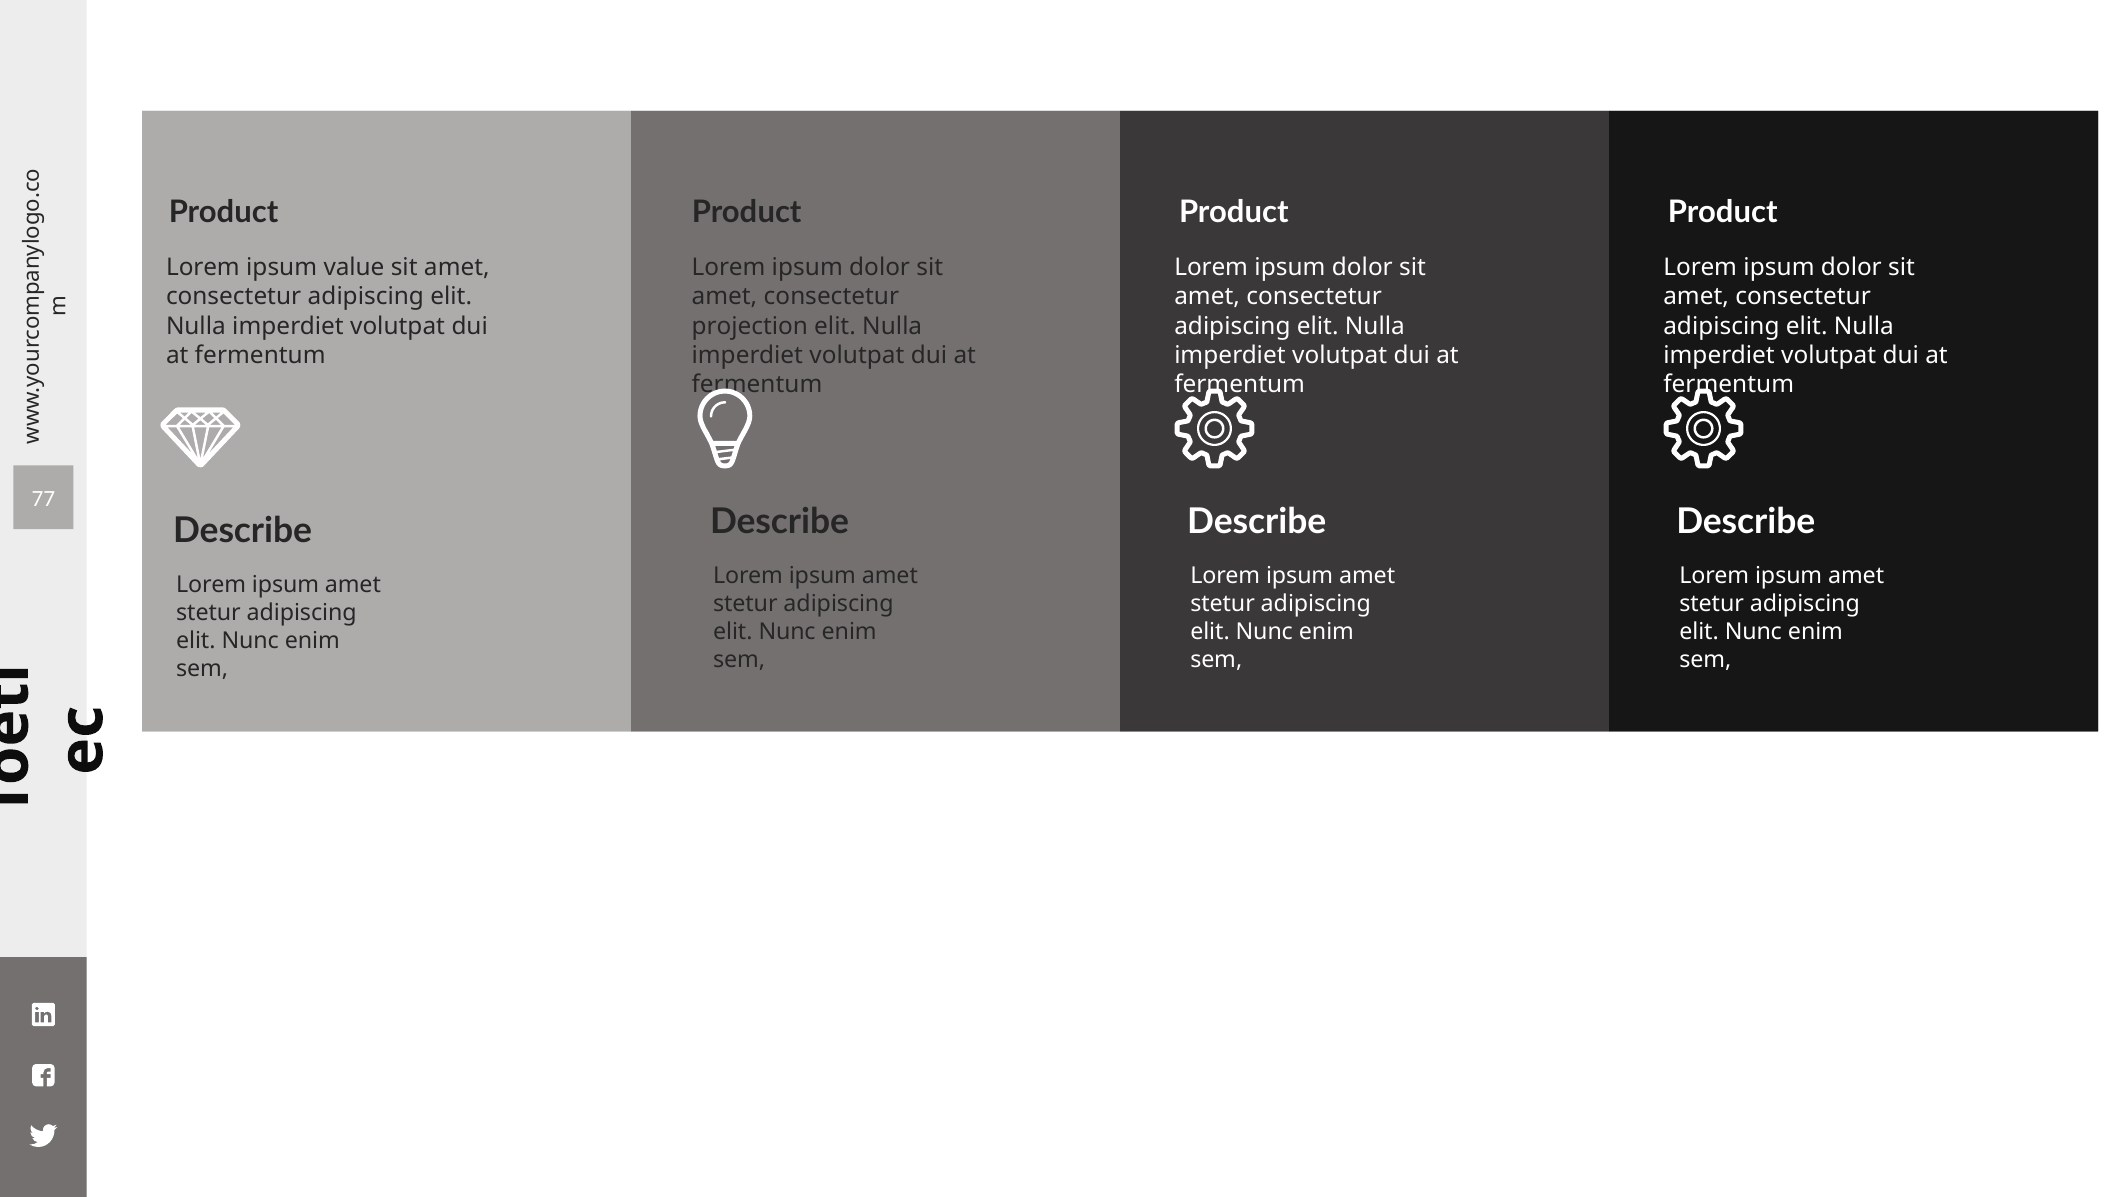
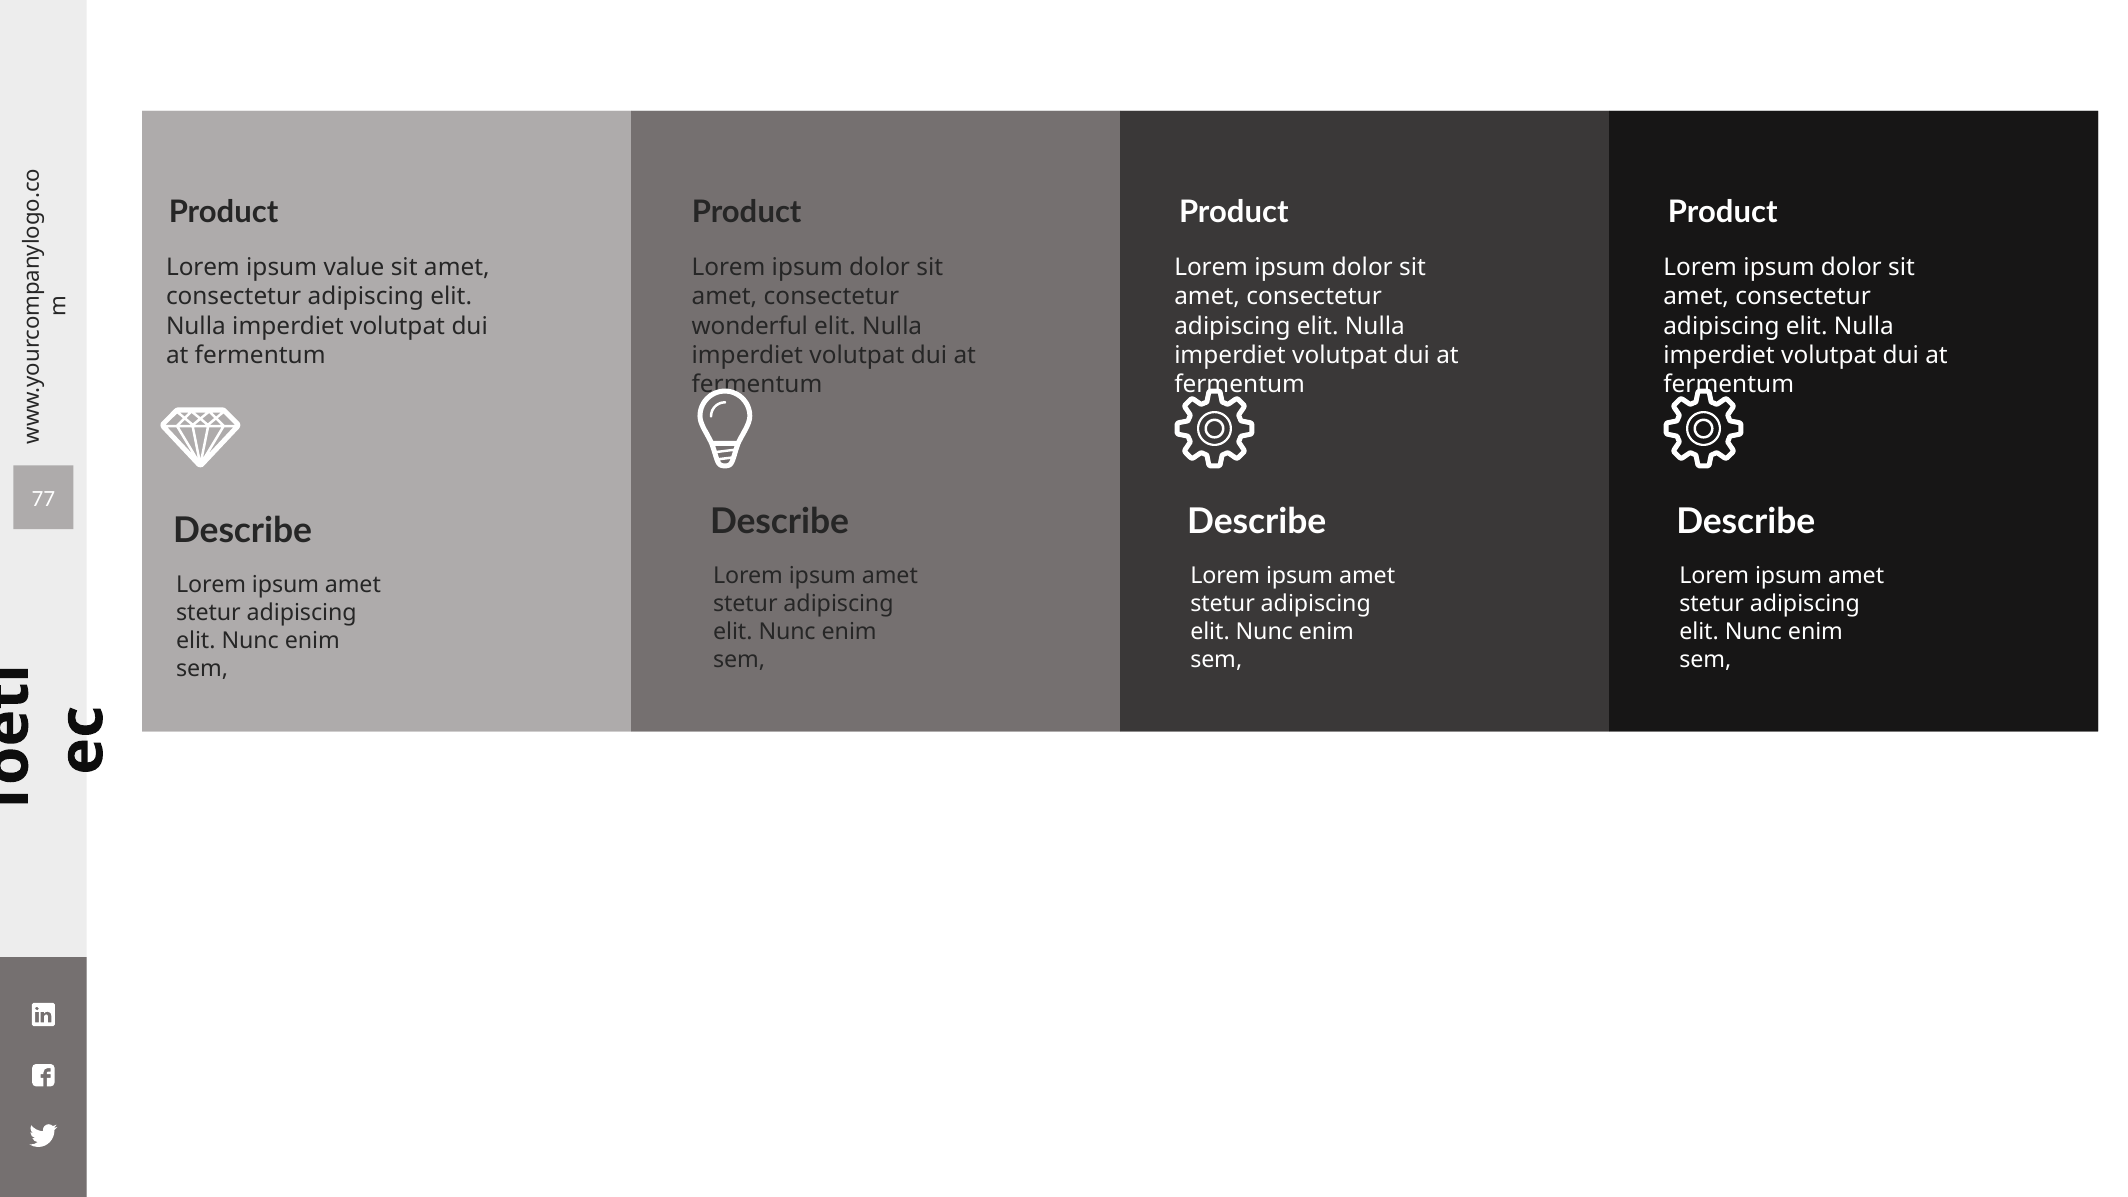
projection: projection -> wonderful
